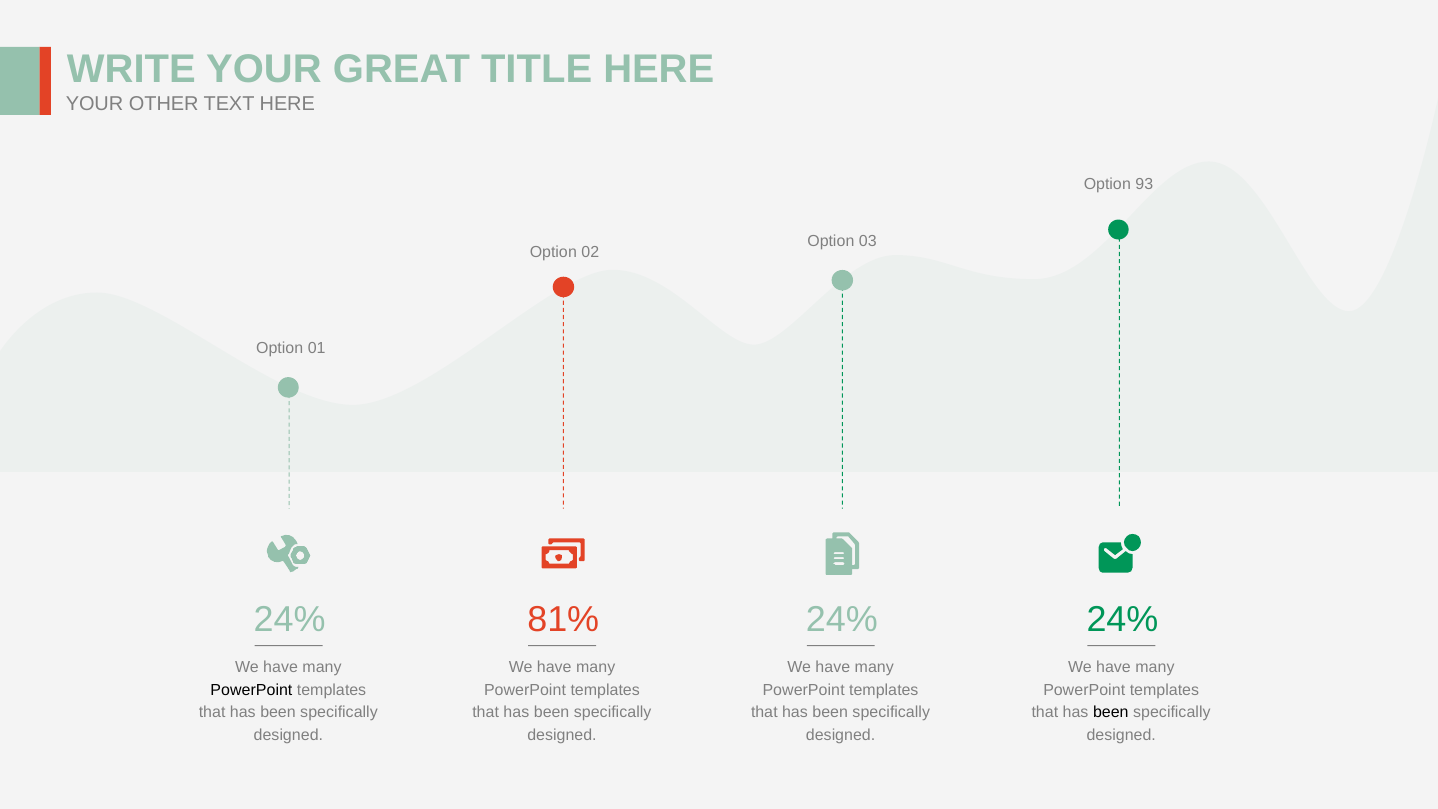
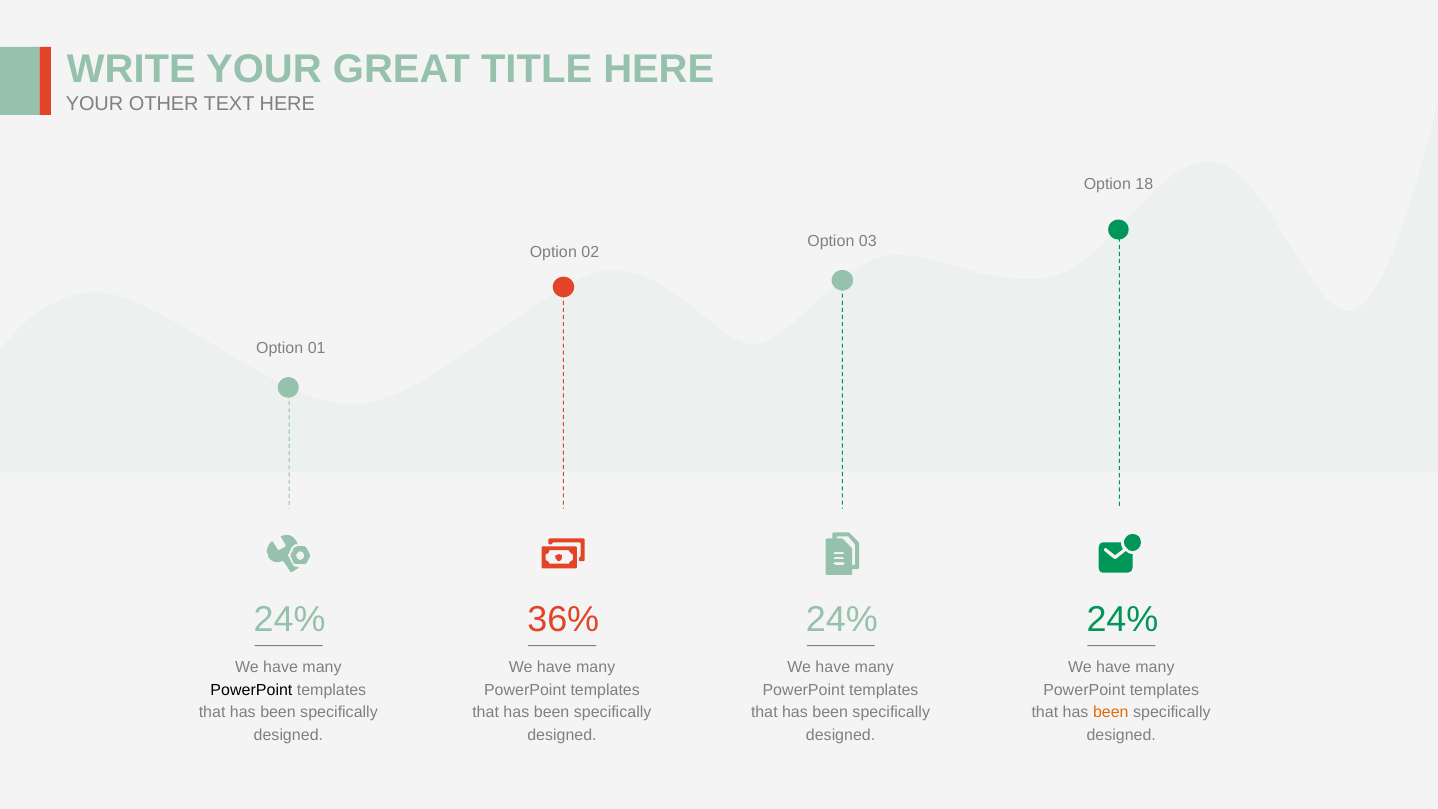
93: 93 -> 18
81%: 81% -> 36%
been at (1111, 712) colour: black -> orange
